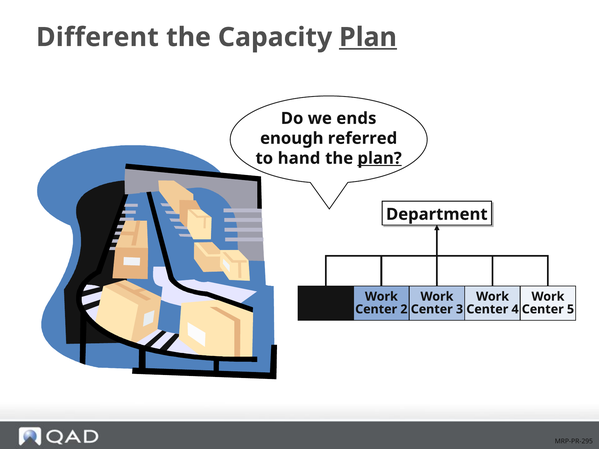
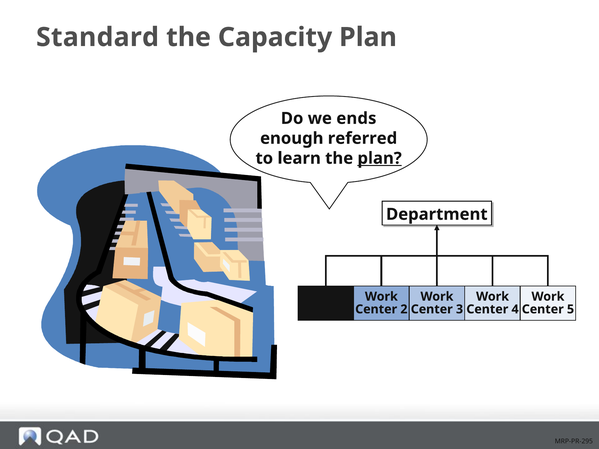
Different: Different -> Standard
Plan at (368, 37) underline: present -> none
hand: hand -> learn
